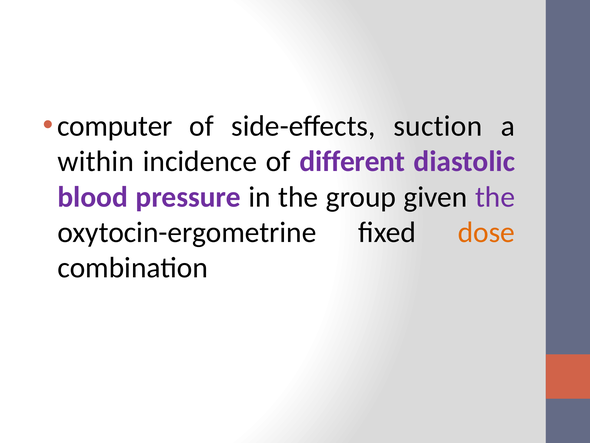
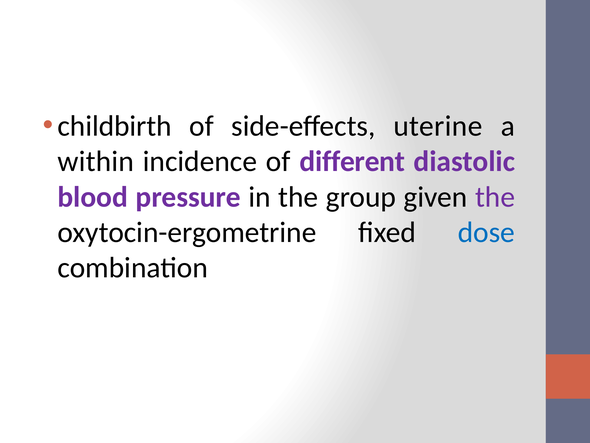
computer: computer -> childbirth
suction: suction -> uterine
dose colour: orange -> blue
